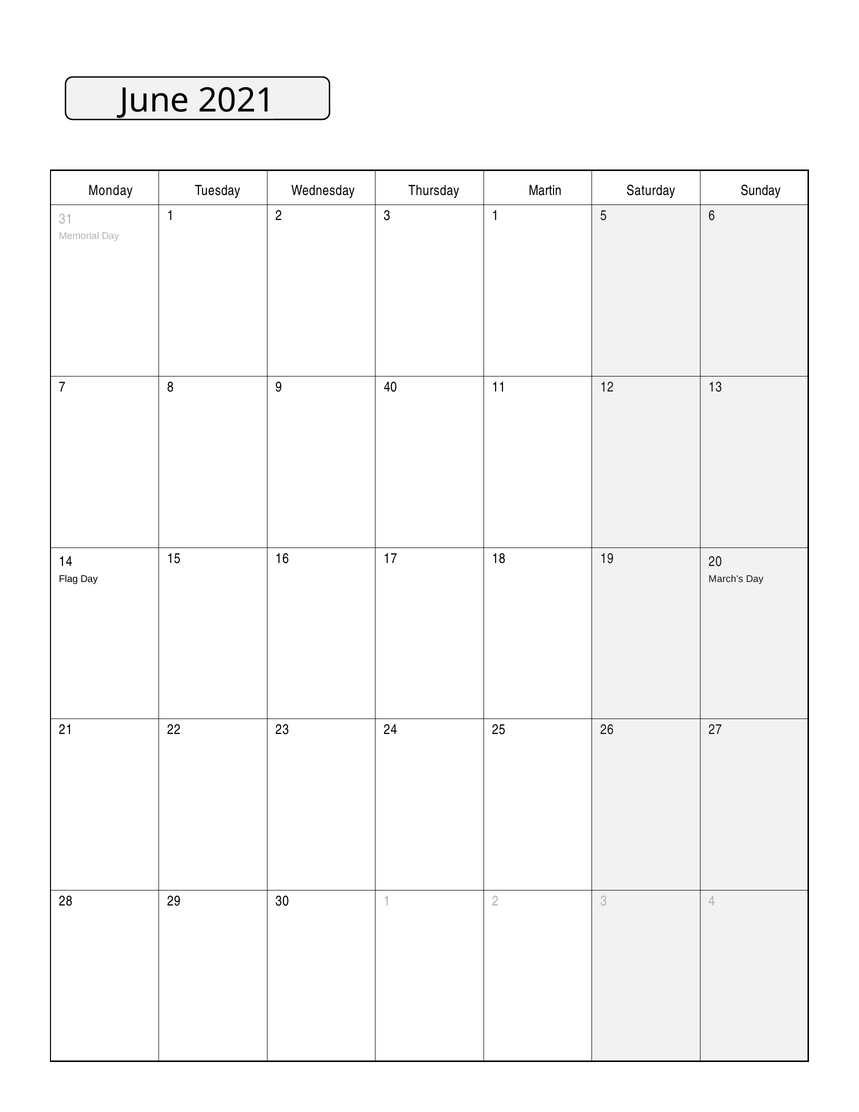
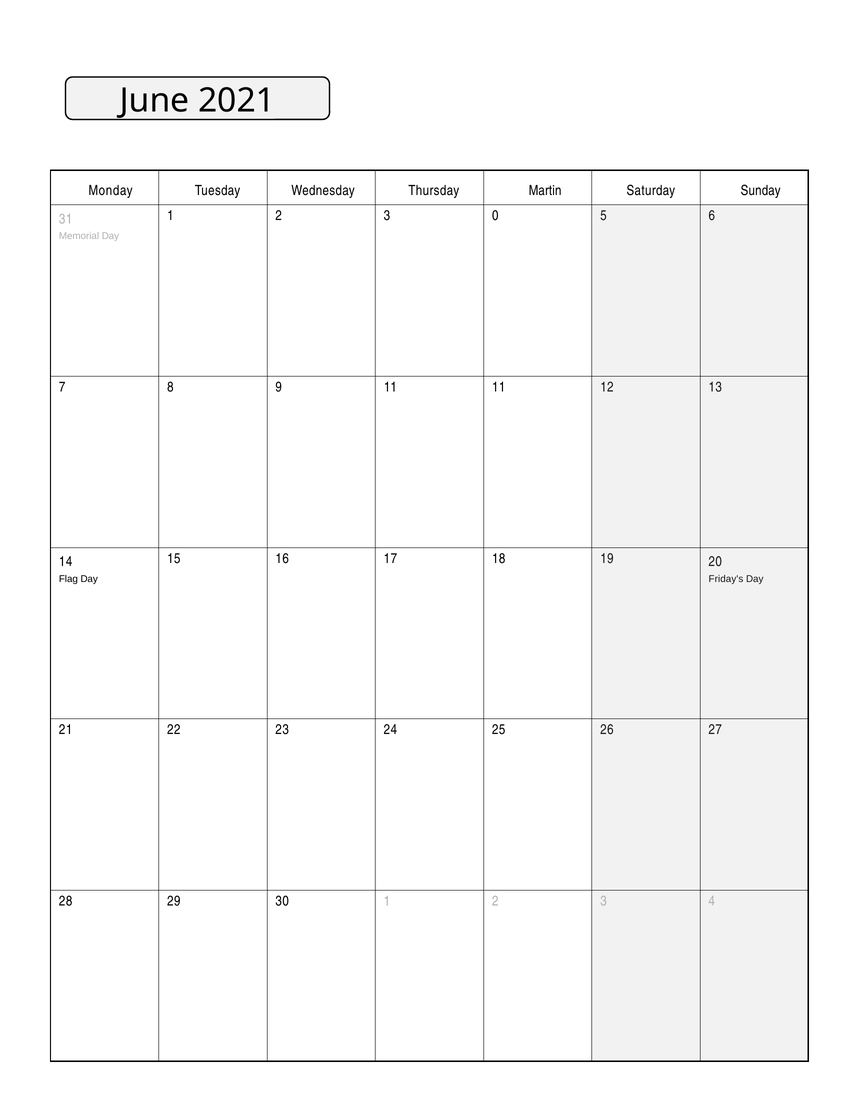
3 1: 1 -> 0
9 40: 40 -> 11
March's: March's -> Friday's
